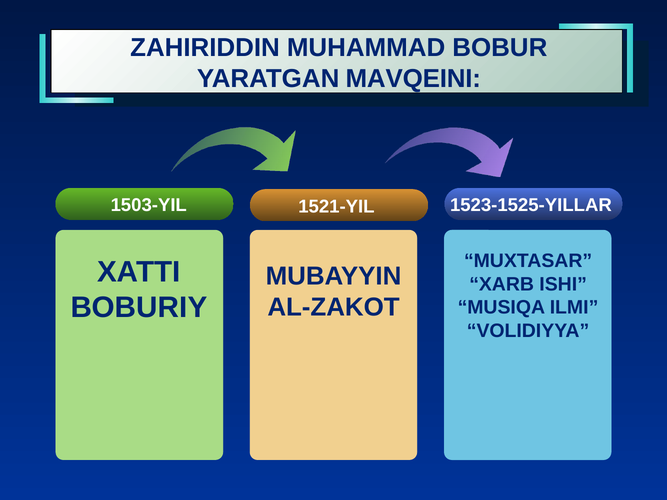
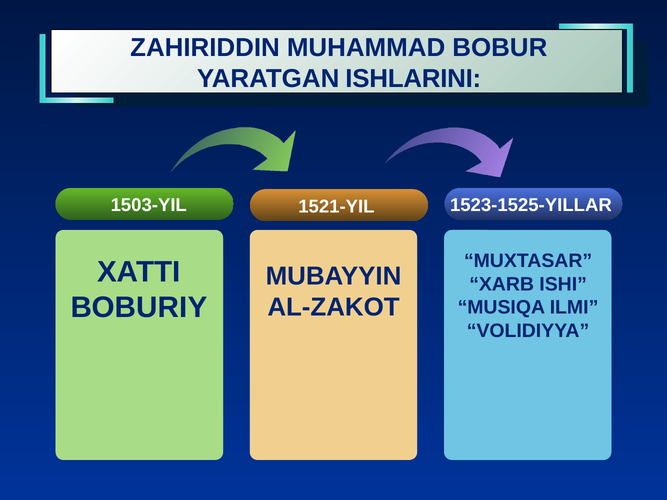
MAVQEINI: MAVQEINI -> ISHLARINI
